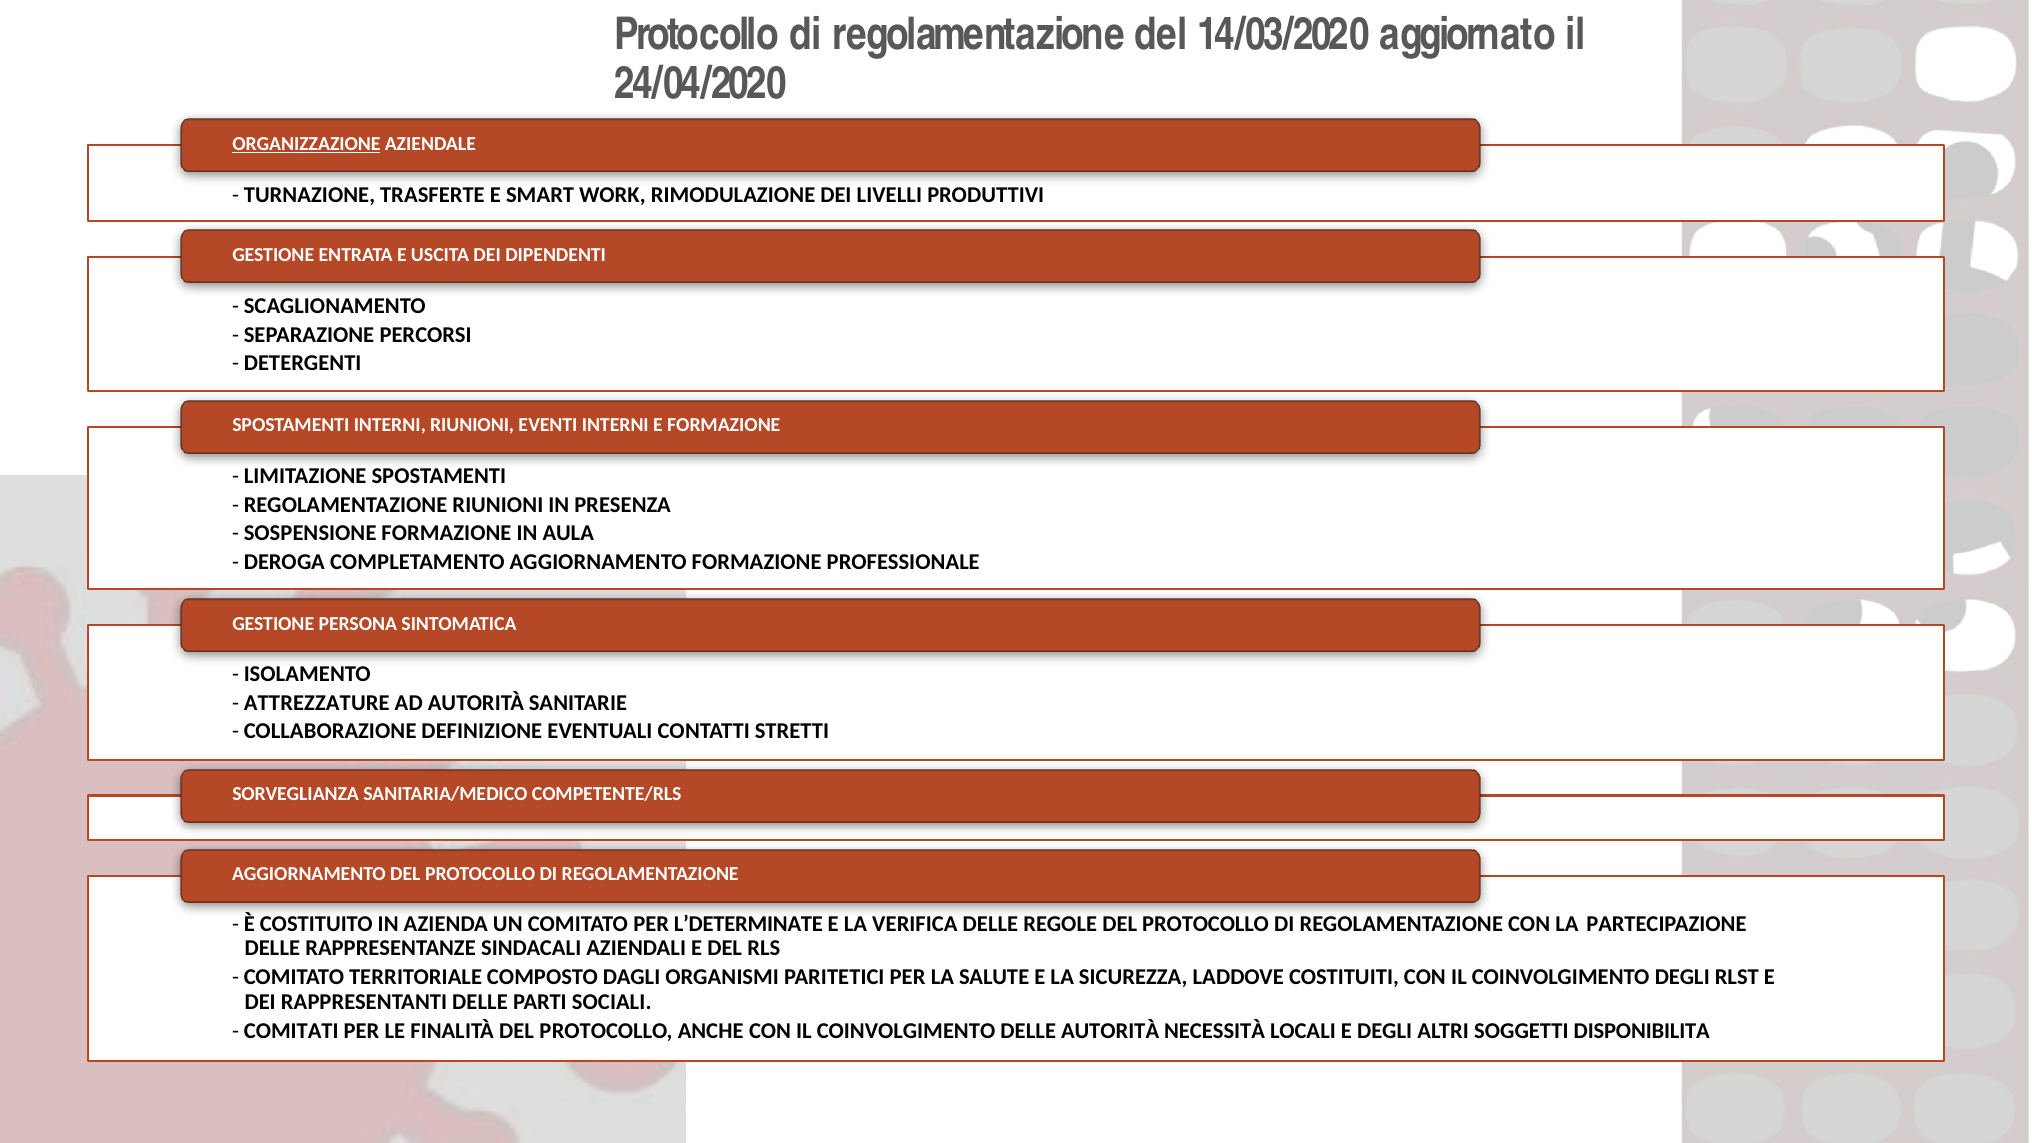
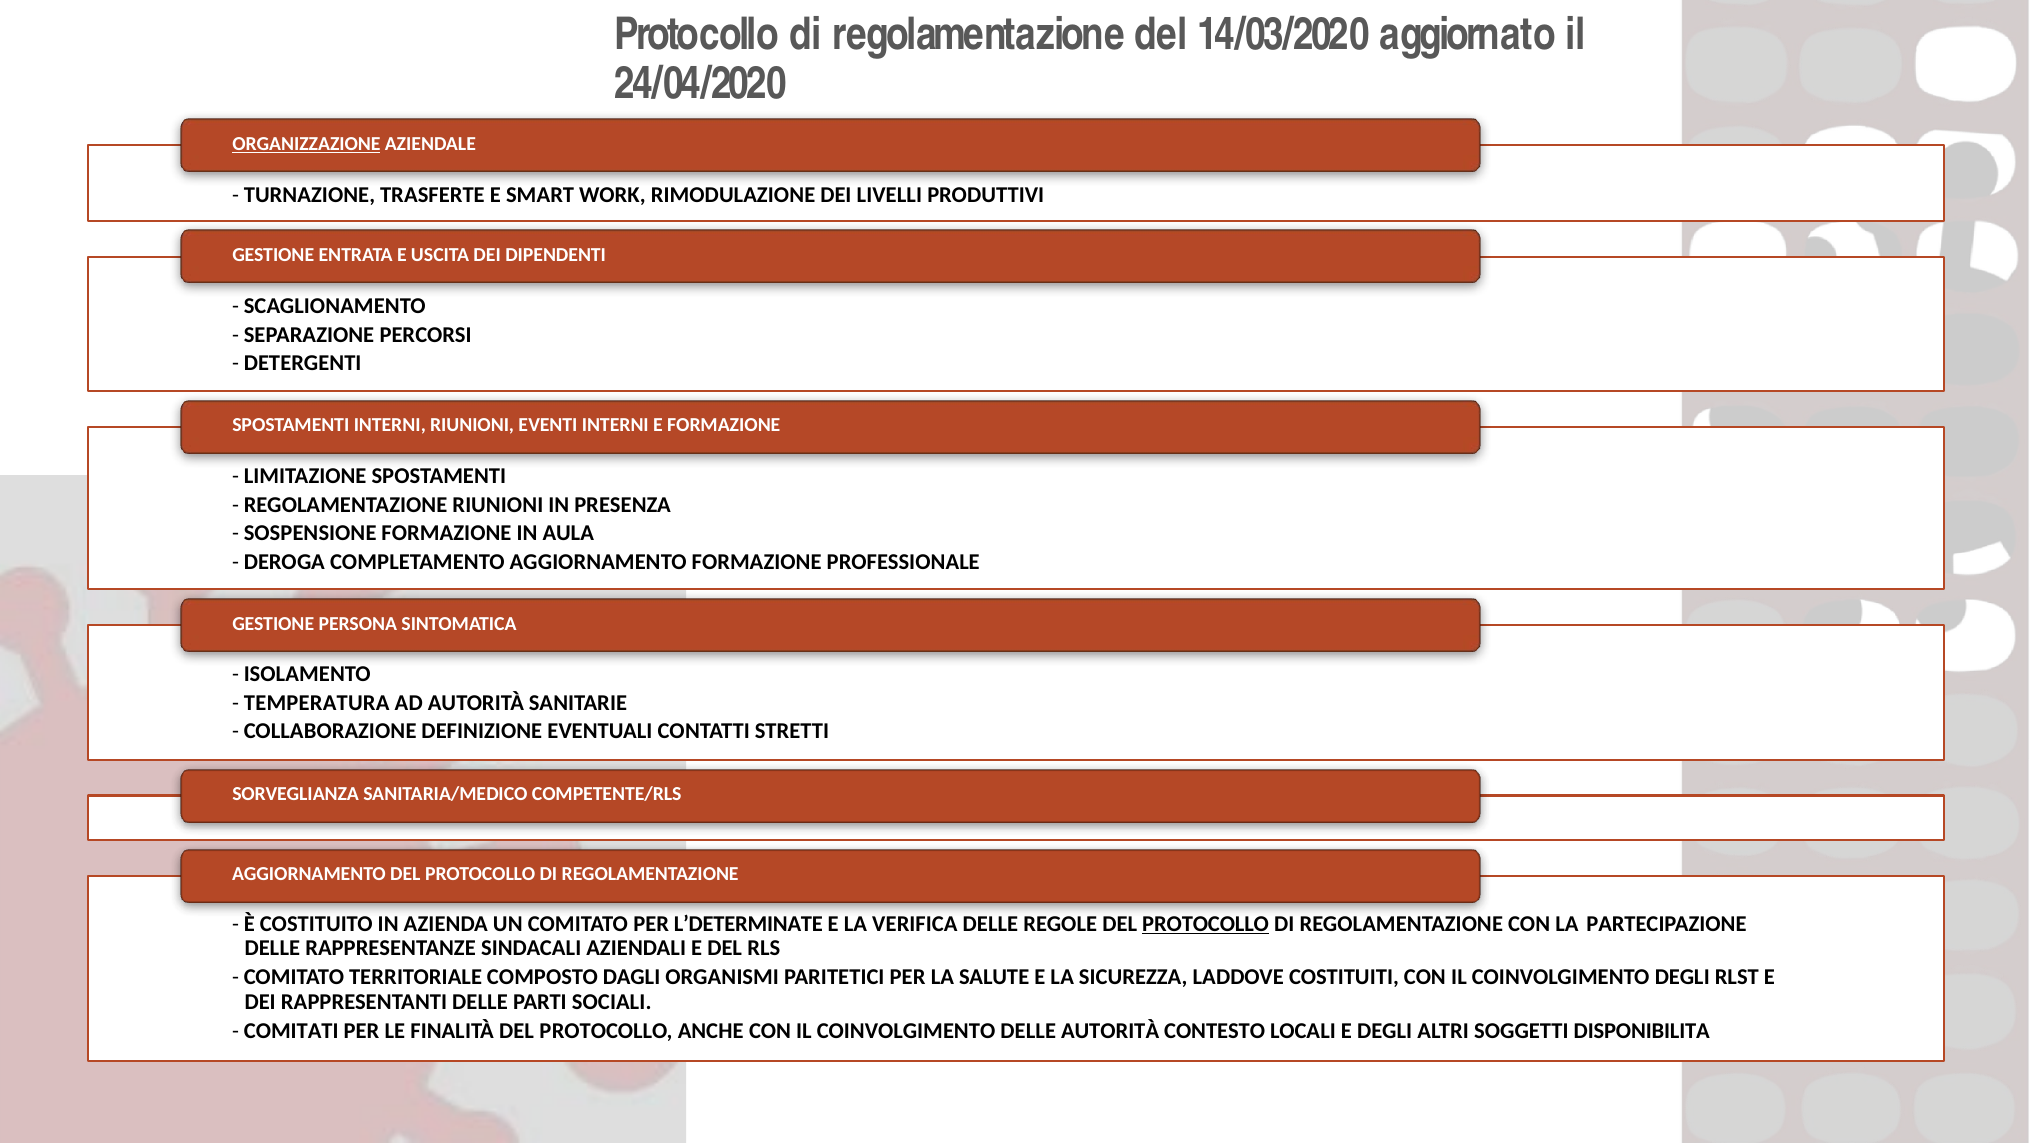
ATTREZZATURE: ATTREZZATURE -> TEMPERATURA
PROTOCOLLO at (1206, 924) underline: none -> present
NECESSITÀ: NECESSITÀ -> CONTESTO
